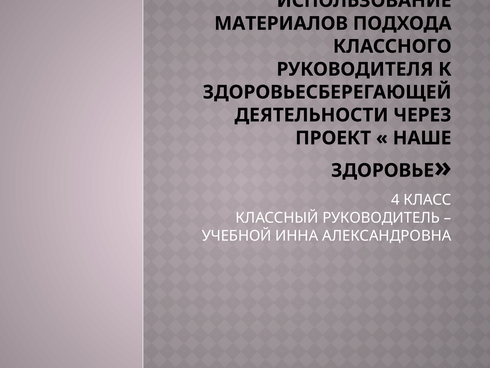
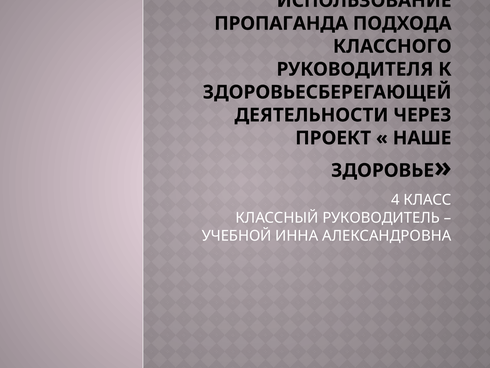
МАТЕРИАЛОВ: МАТЕРИАЛОВ -> ПРОПАГАНДА
